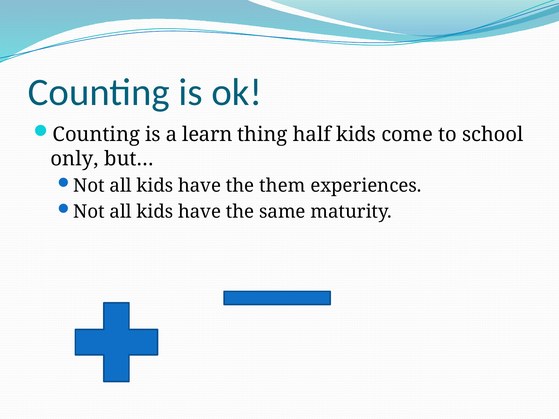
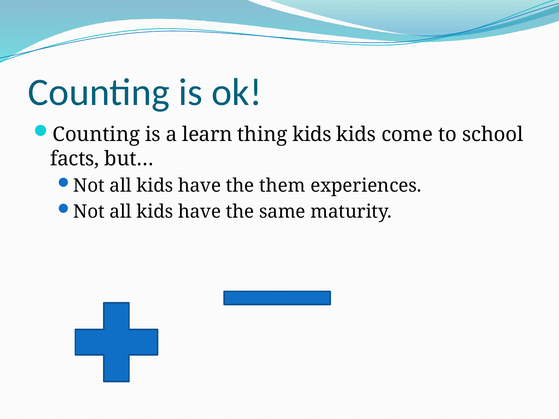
thing half: half -> kids
only: only -> facts
